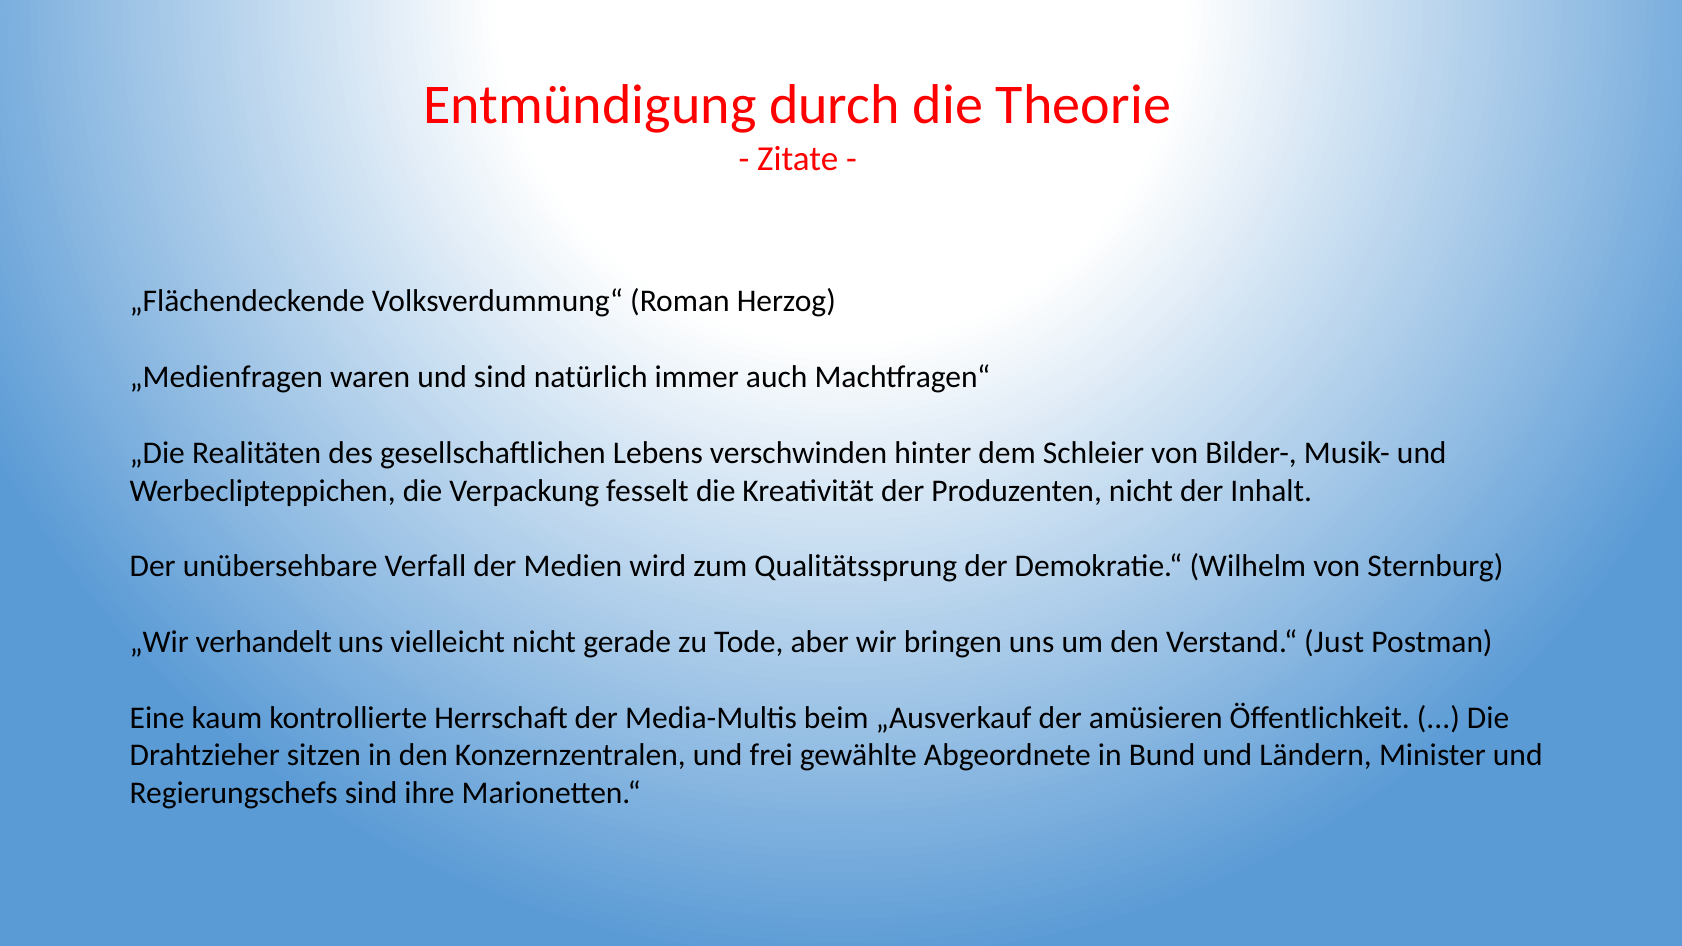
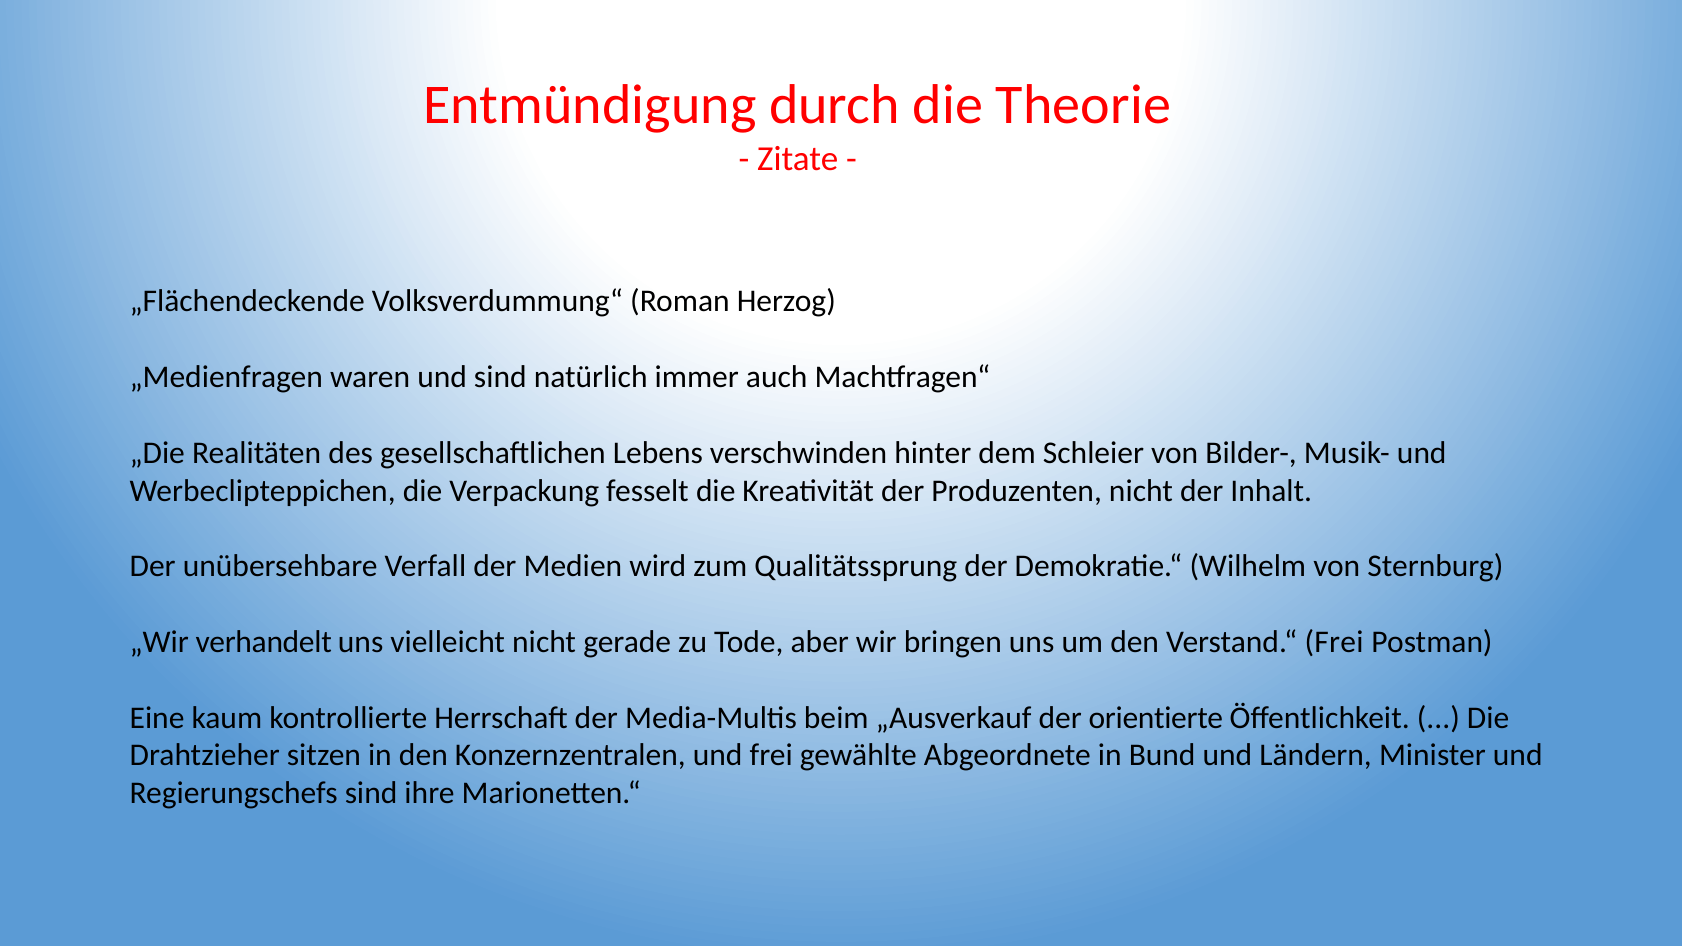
Verstand.“ Just: Just -> Frei
amüsieren: amüsieren -> orientierte
